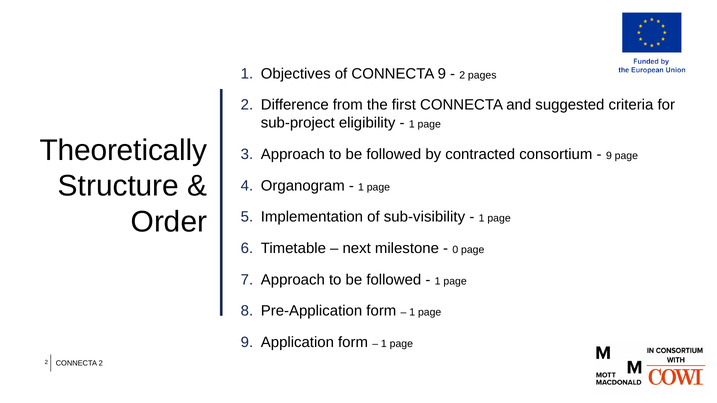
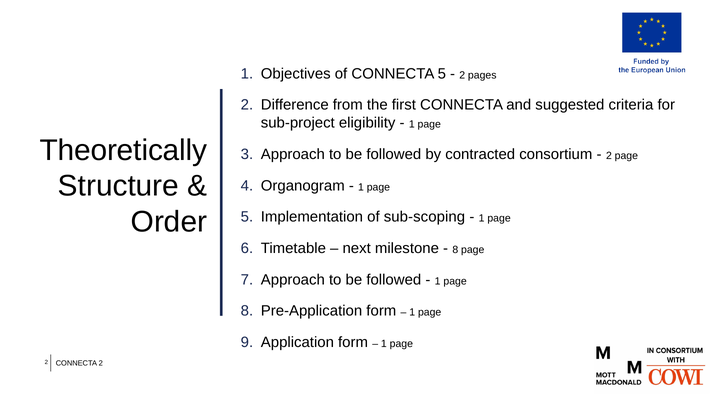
CONNECTA 9: 9 -> 5
9 at (609, 156): 9 -> 2
sub-visibility: sub-visibility -> sub-scoping
0 at (455, 250): 0 -> 8
